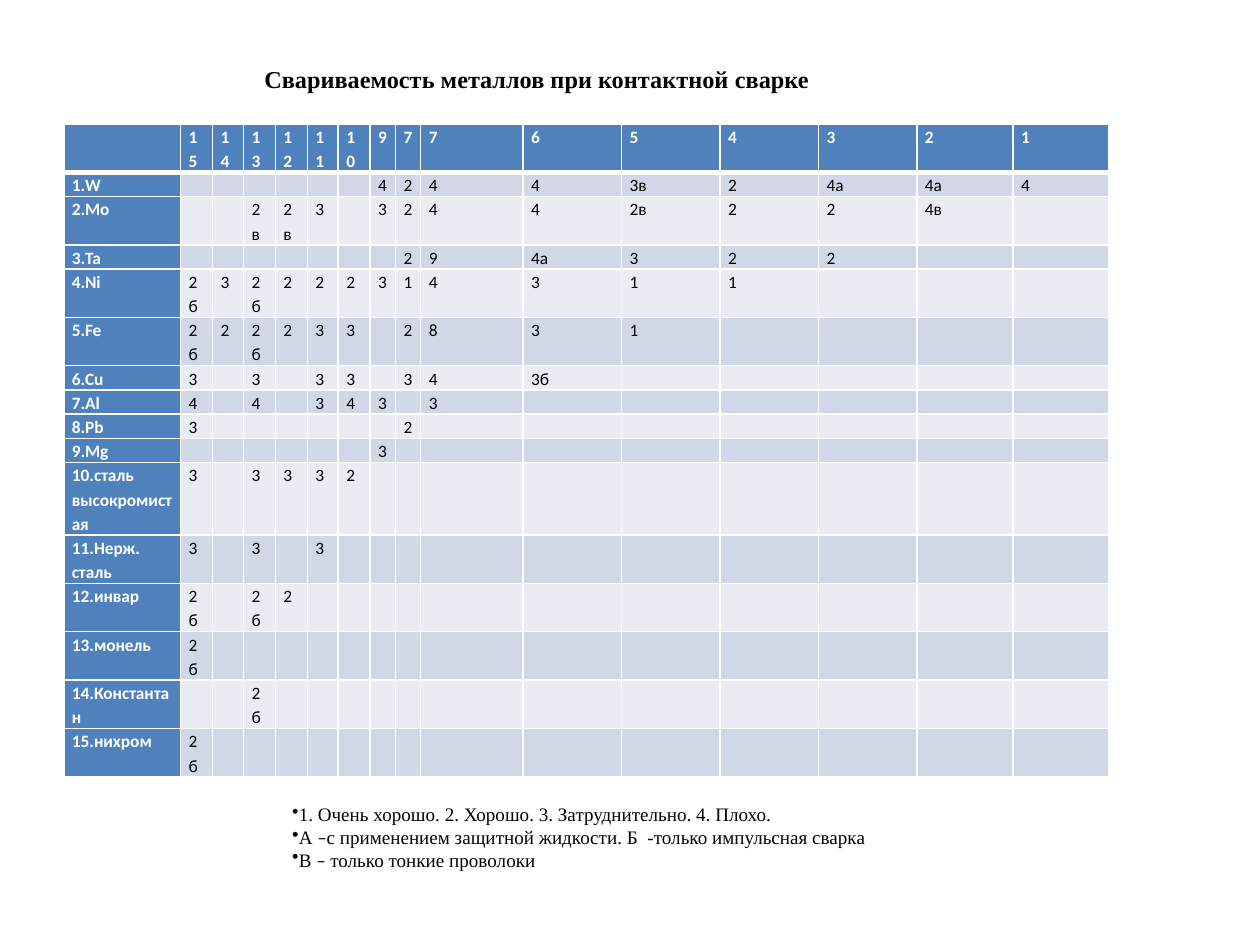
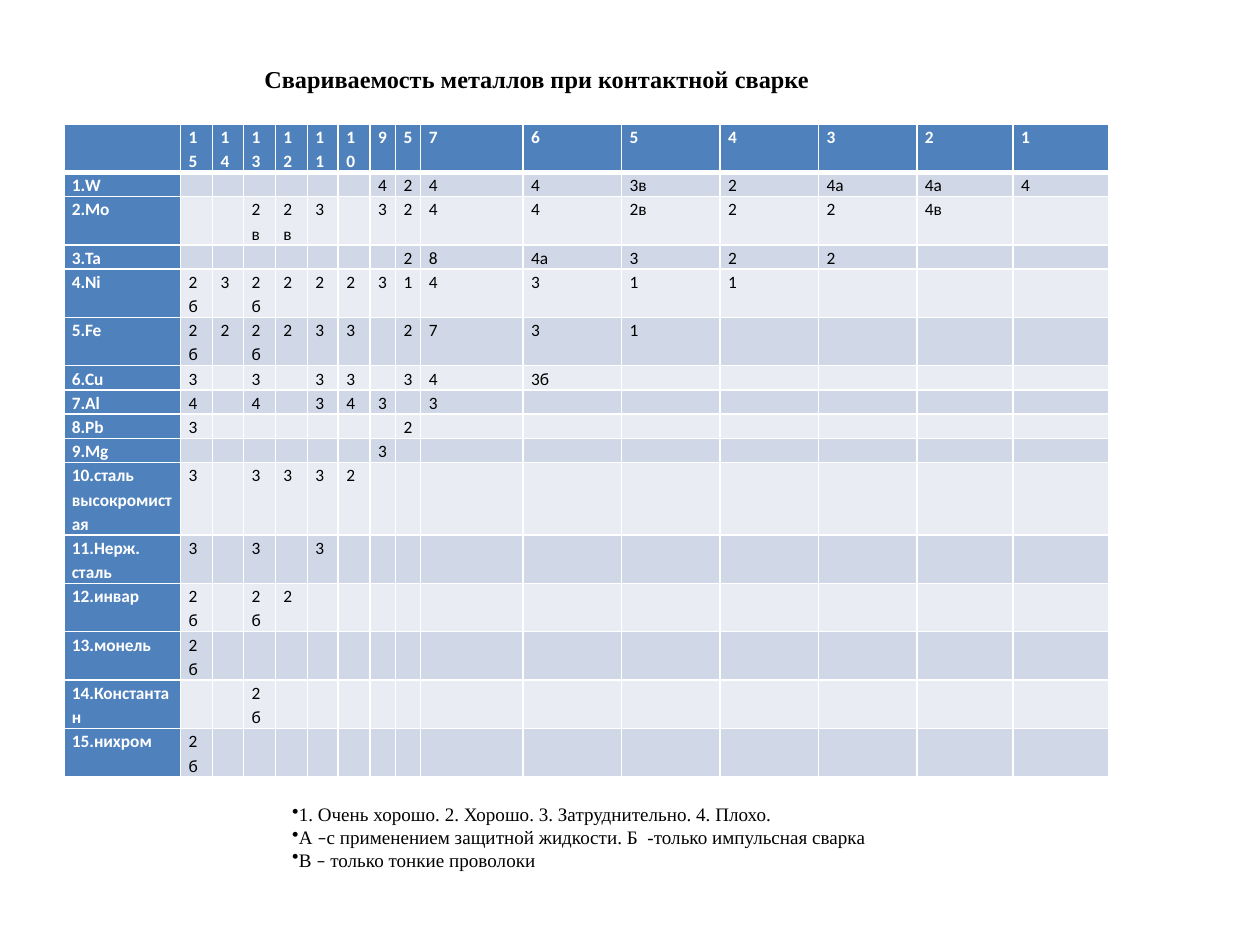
9 7: 7 -> 5
2 9: 9 -> 8
2 8: 8 -> 7
